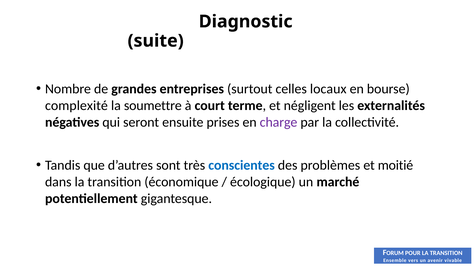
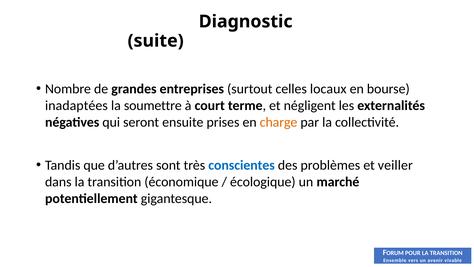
complexité: complexité -> inadaptées
charge colour: purple -> orange
moitié: moitié -> veiller
